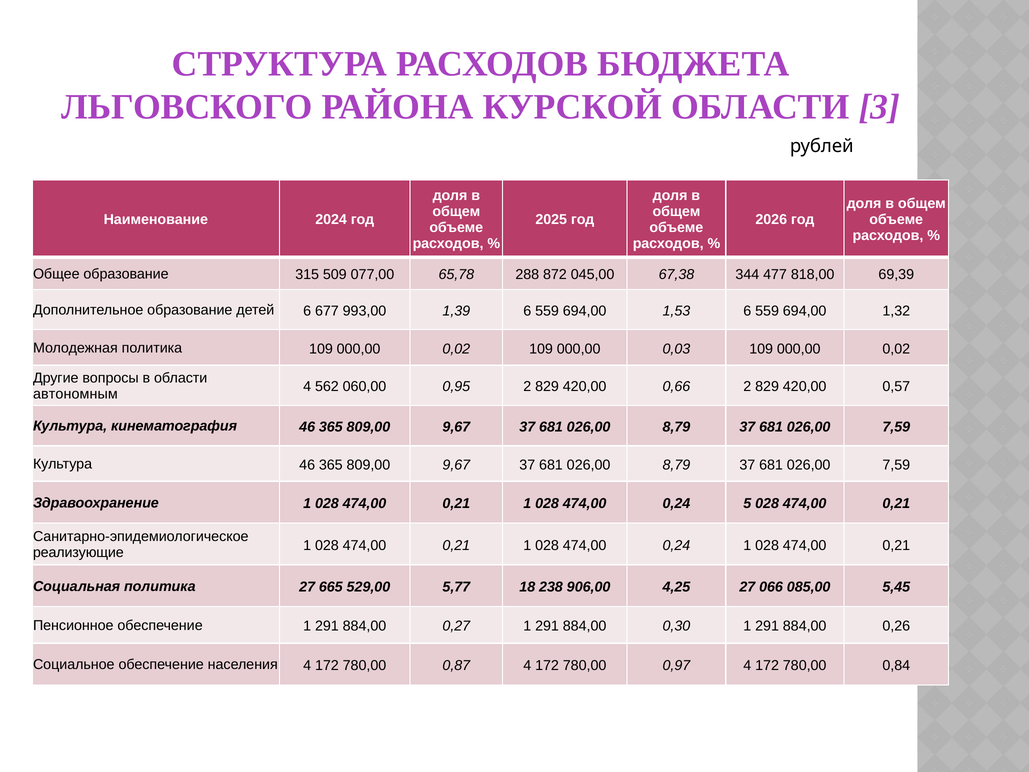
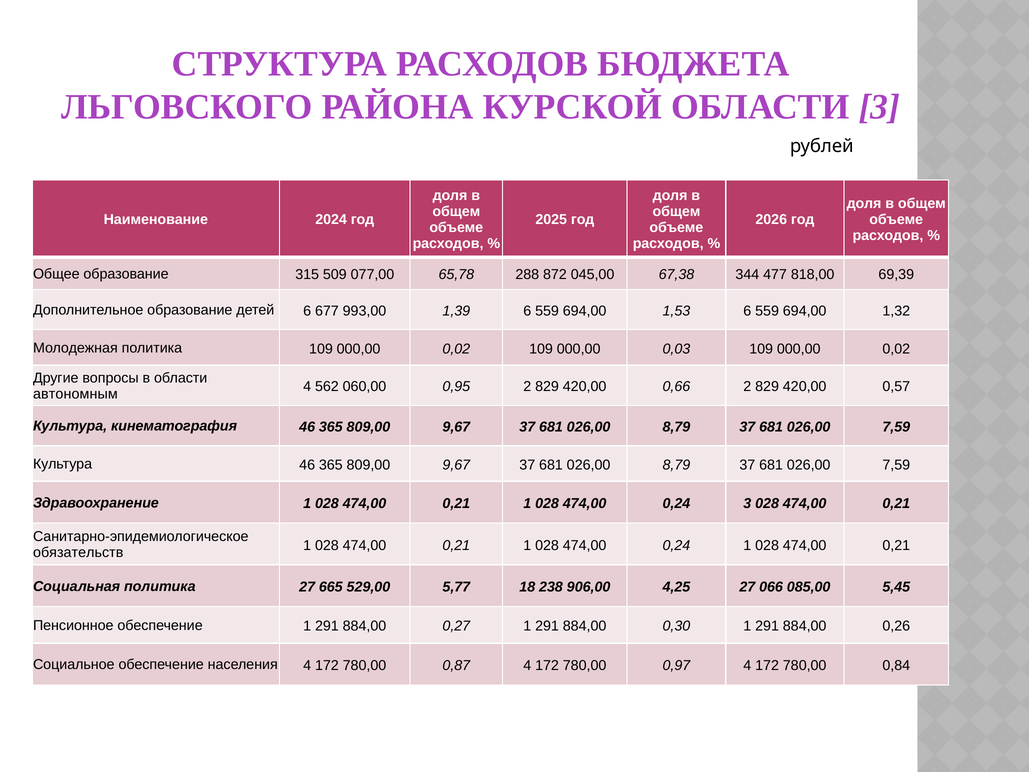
0,24 5: 5 -> 3
реализующие: реализующие -> обязательств
